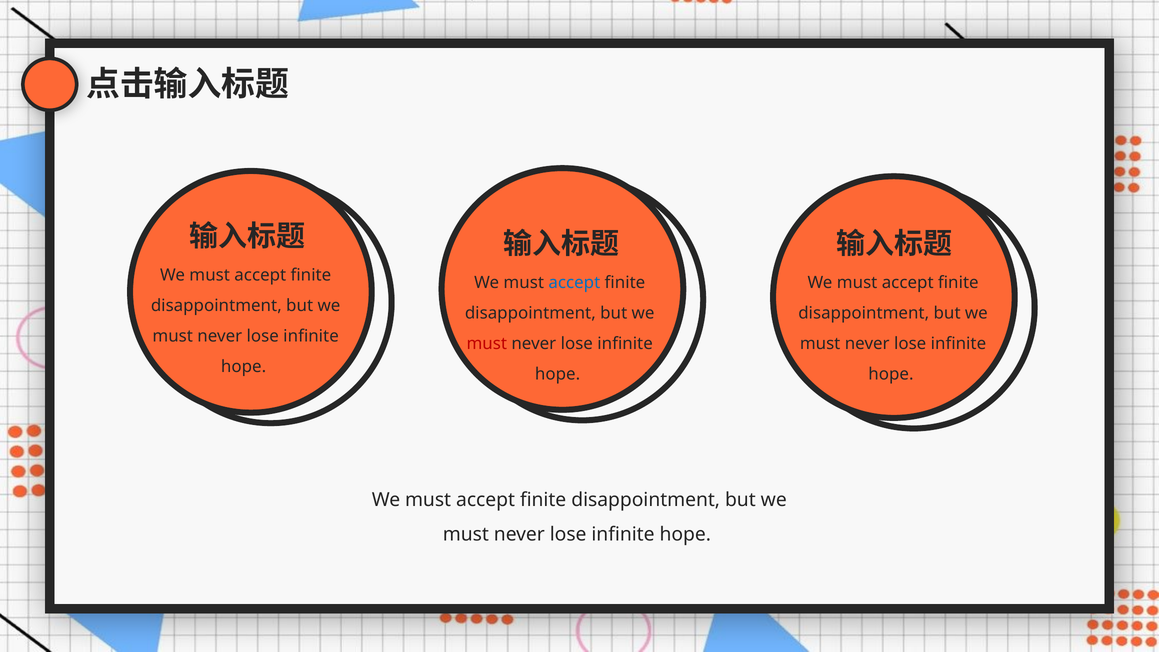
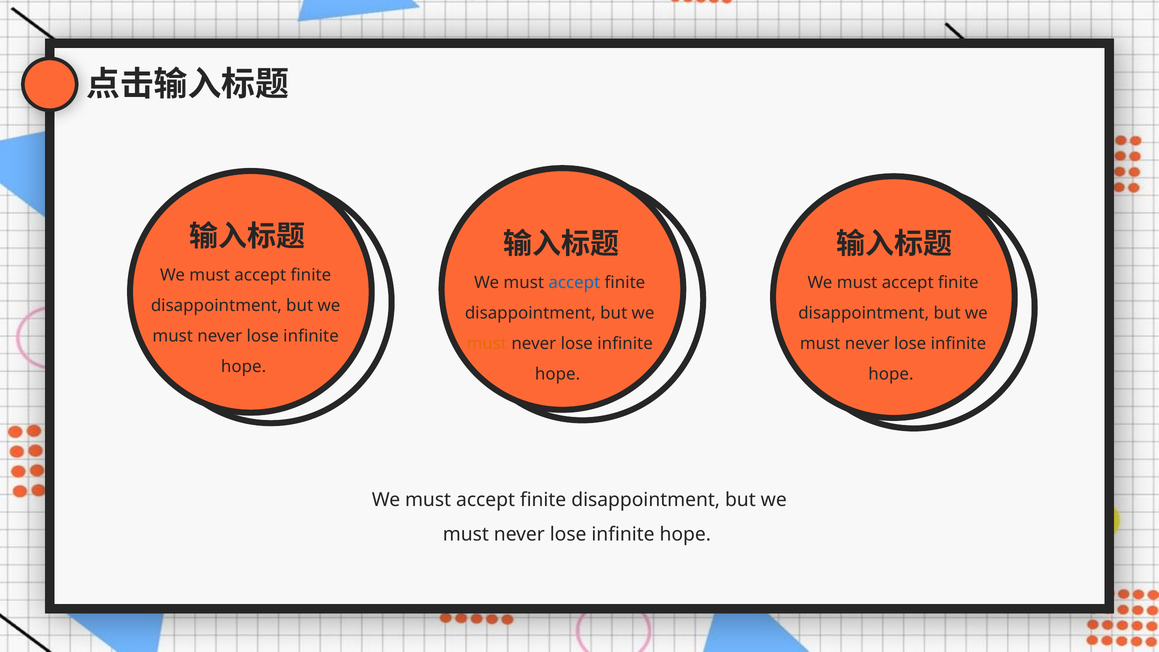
must at (487, 344) colour: red -> orange
